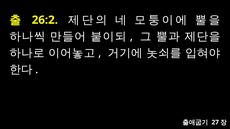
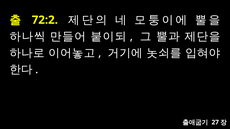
26:2: 26:2 -> 72:2
